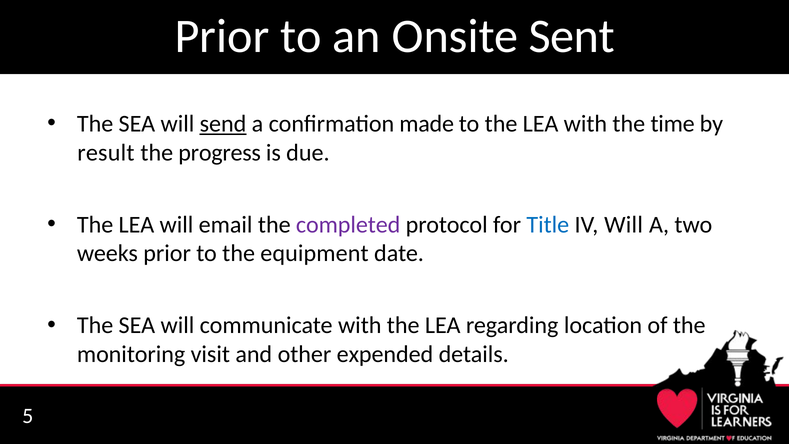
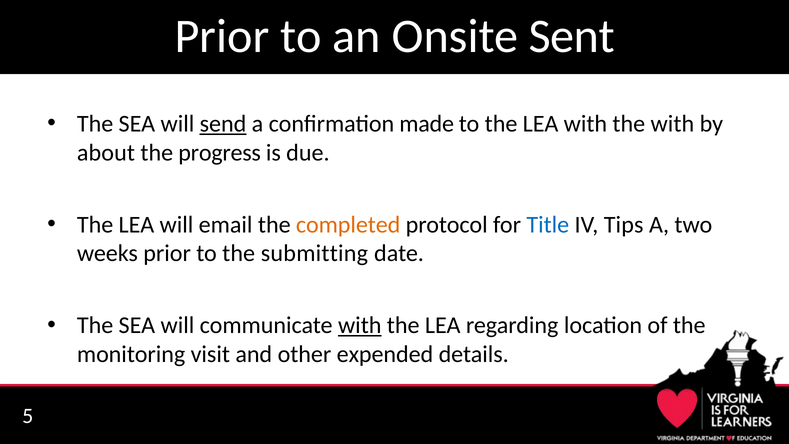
the time: time -> with
result: result -> about
completed colour: purple -> orange
IV Will: Will -> Tips
equipment: equipment -> submitting
with at (360, 325) underline: none -> present
